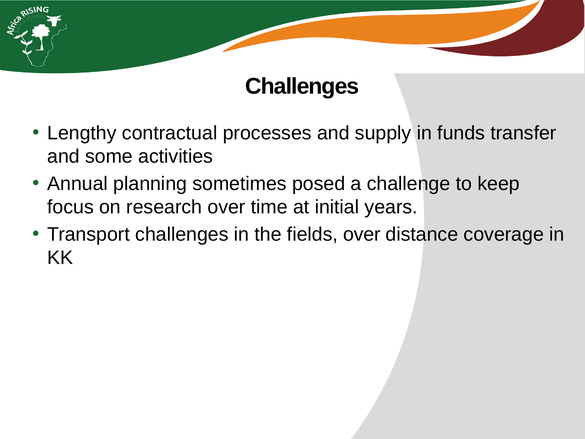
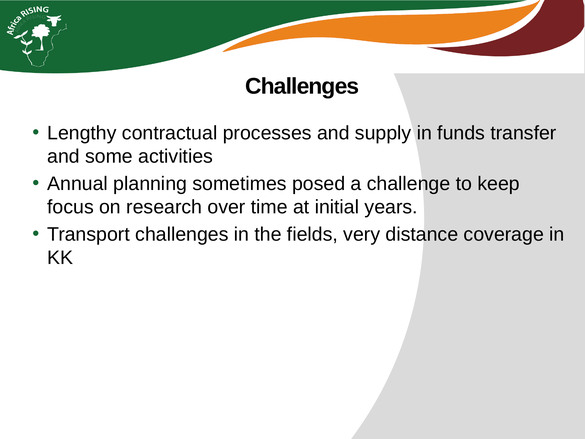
fields over: over -> very
